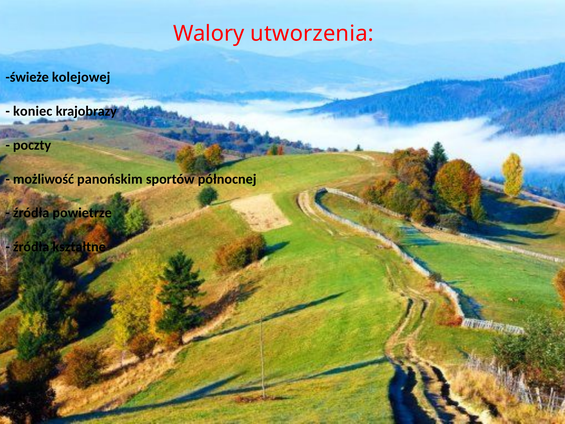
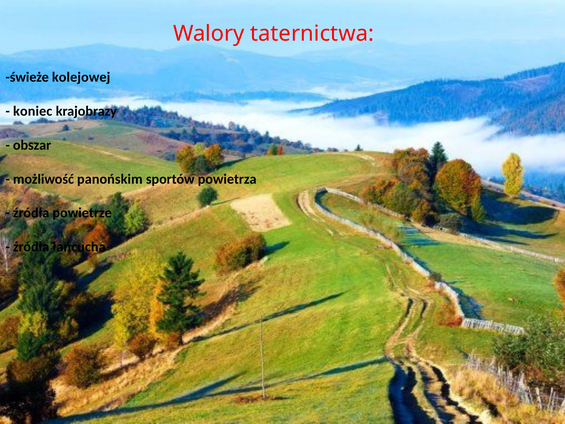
utworzenia: utworzenia -> taternictwa
poczty: poczty -> obszar
północnej: północnej -> powietrza
kształtne: kształtne -> łańcucha
